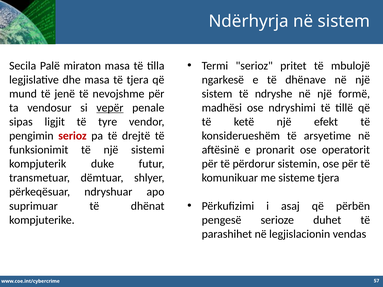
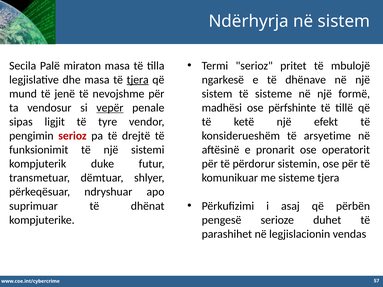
tjera at (138, 80) underline: none -> present
të ndryshe: ndryshe -> sisteme
ndryshimi: ndryshimi -> përfshinte
